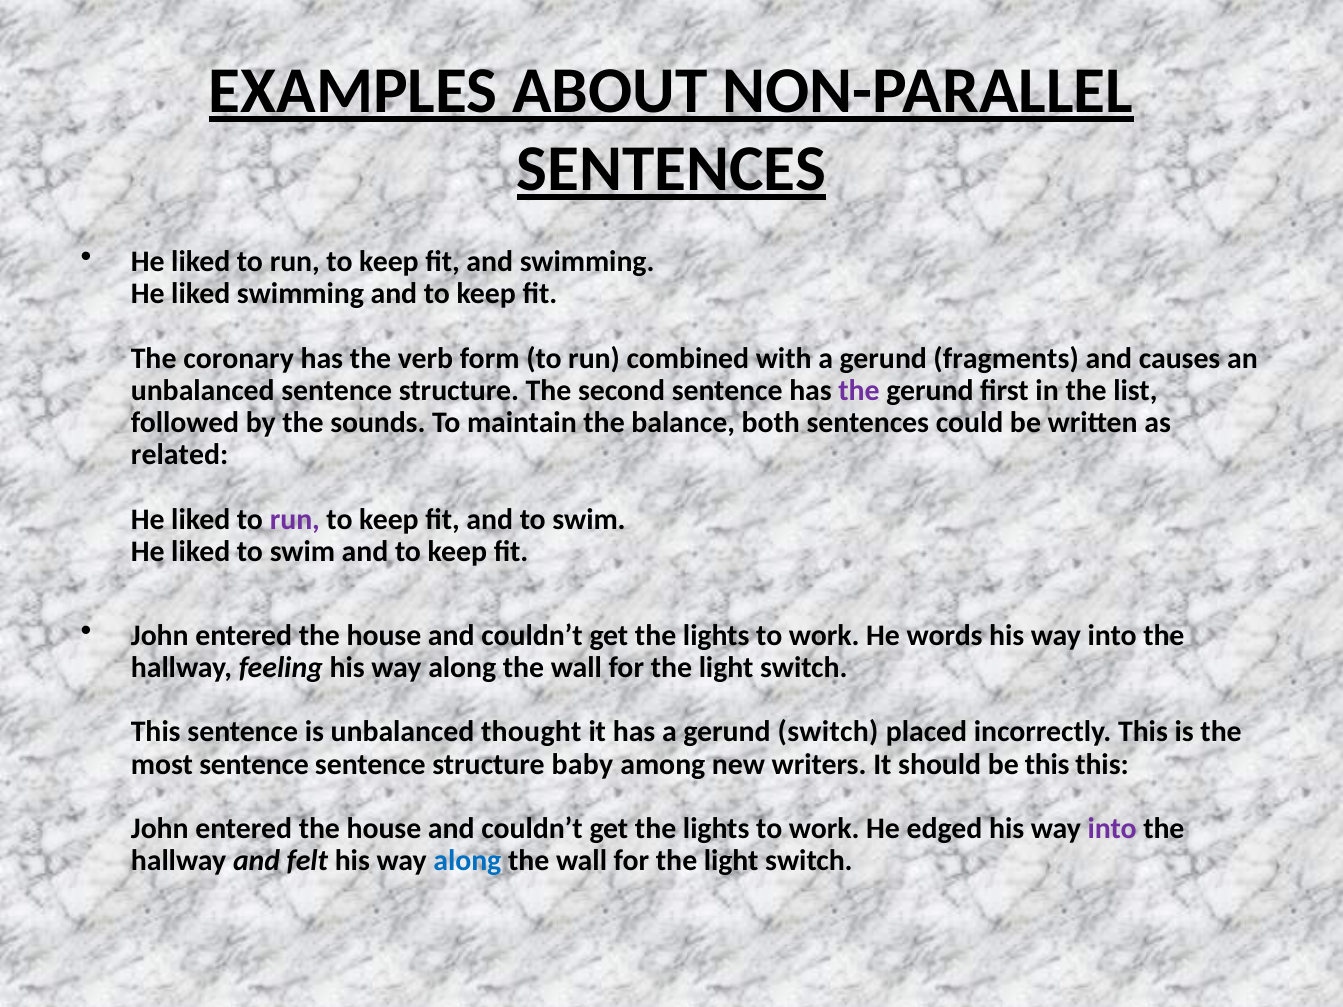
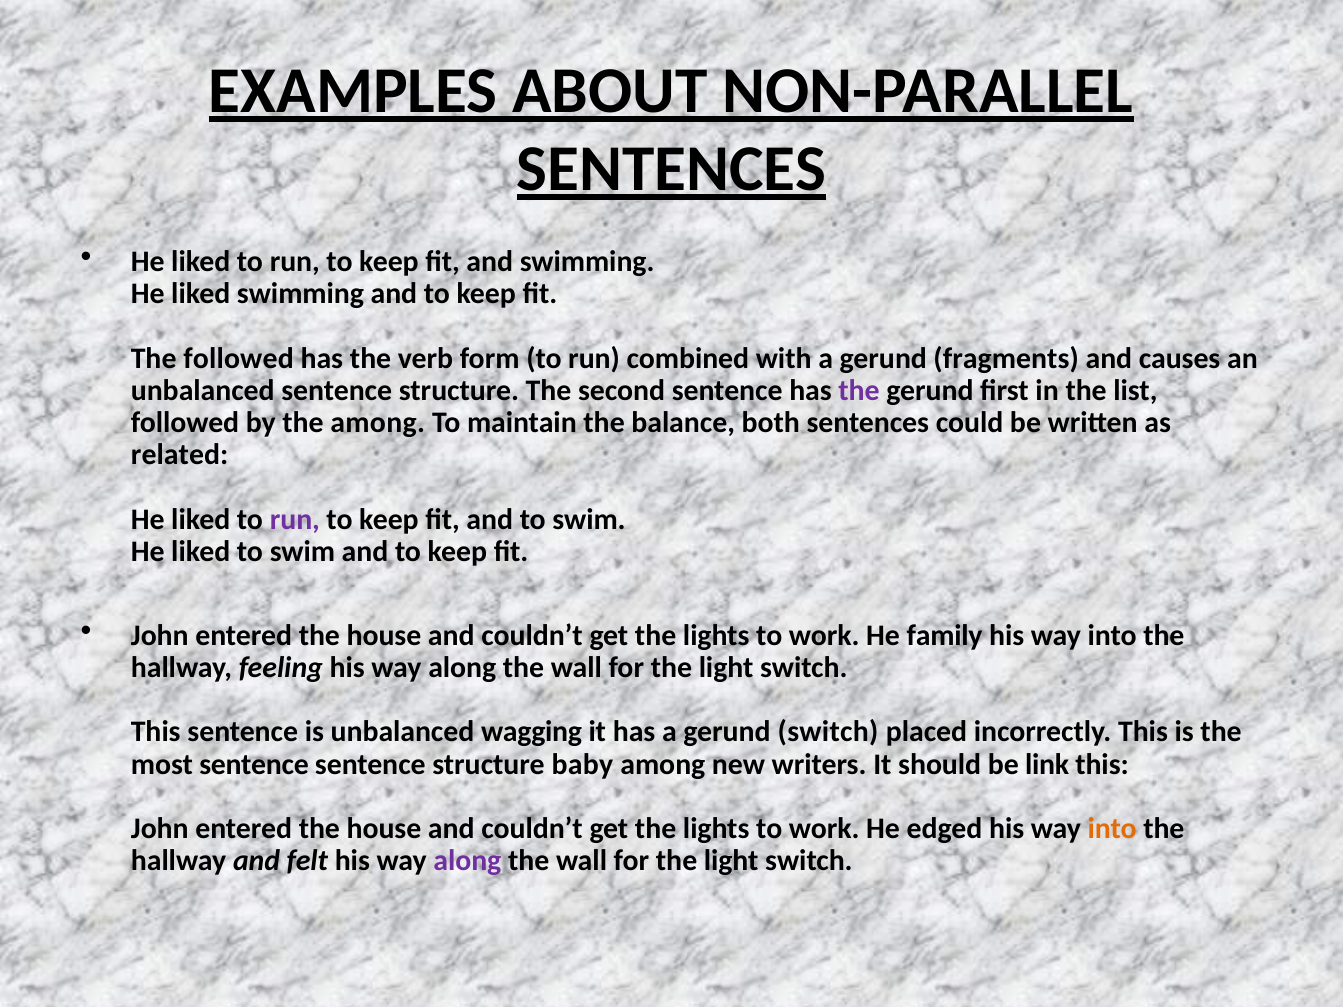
The coronary: coronary -> followed
the sounds: sounds -> among
words: words -> family
thought: thought -> wagging
be this: this -> link
into at (1112, 829) colour: purple -> orange
along at (467, 861) colour: blue -> purple
